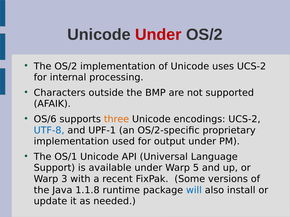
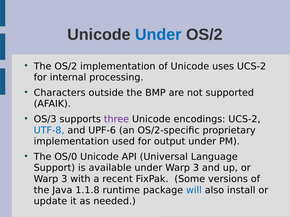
Under at (158, 35) colour: red -> blue
OS/6: OS/6 -> OS/3
three colour: orange -> purple
UPF-1: UPF-1 -> UPF-6
OS/1: OS/1 -> OS/0
under Warp 5: 5 -> 3
